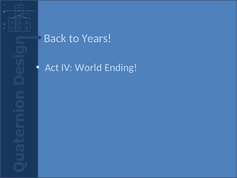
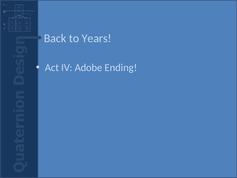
World: World -> Adobe
